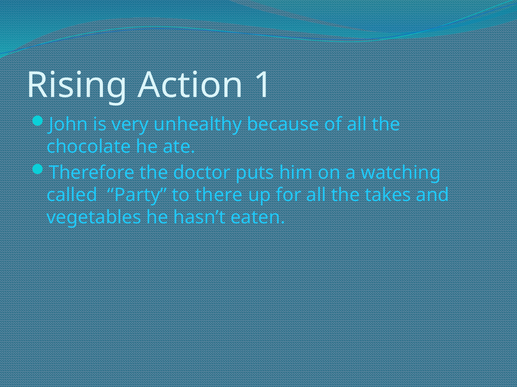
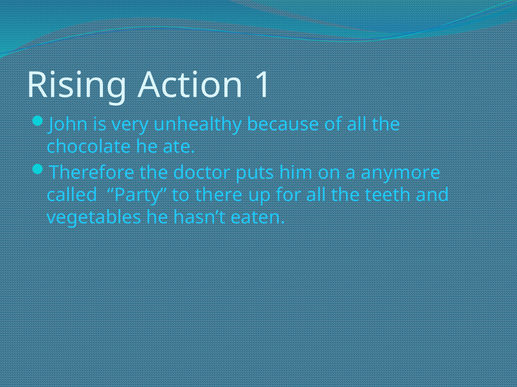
watching: watching -> anymore
takes: takes -> teeth
